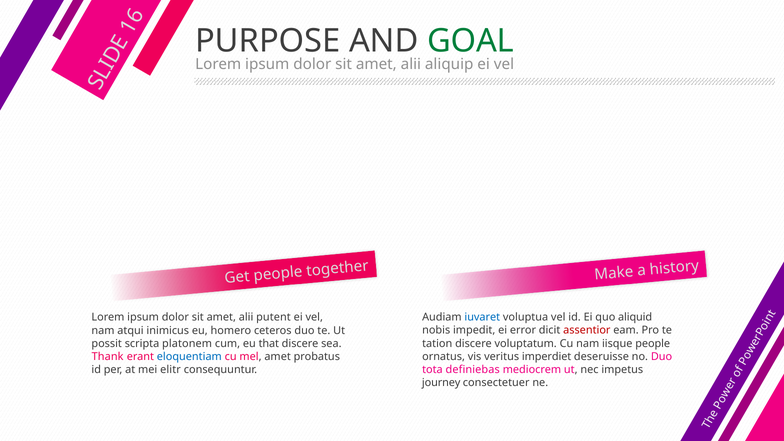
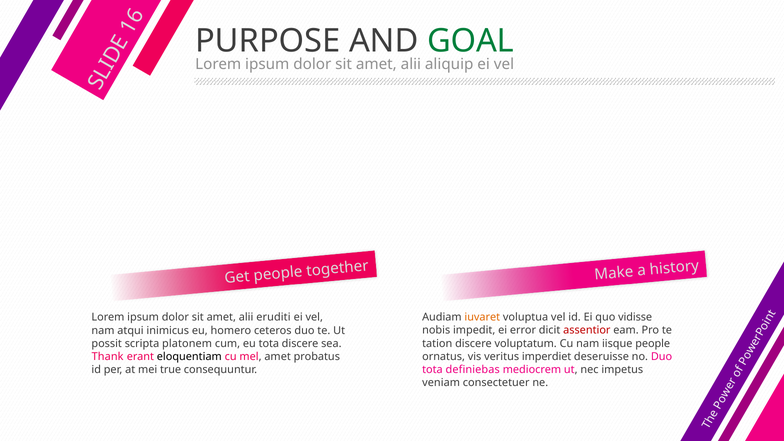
iuvaret colour: blue -> orange
aliquid: aliquid -> vidisse
putent: putent -> eruditi
eu that: that -> tota
eloquentiam colour: blue -> black
elitr: elitr -> true
journey: journey -> veniam
